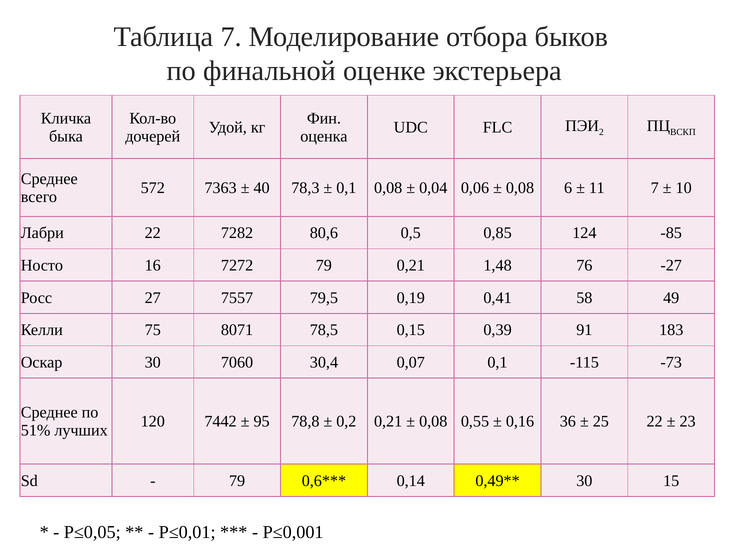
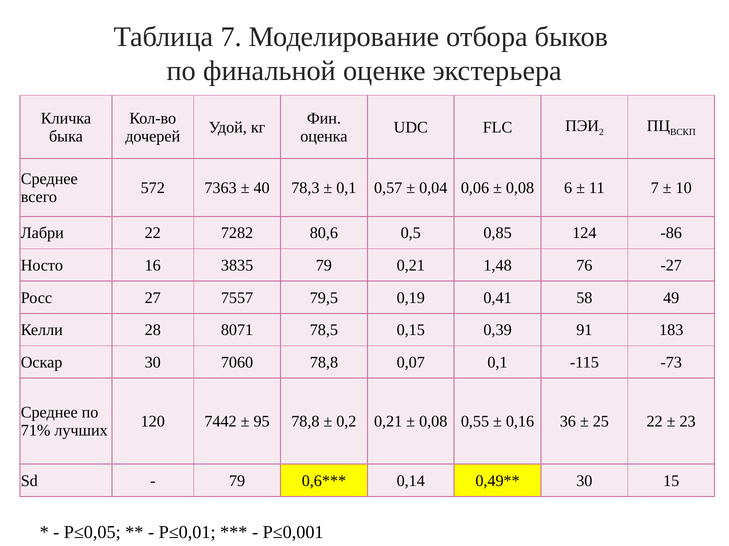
0,1 0,08: 0,08 -> 0,57
-85: -85 -> -86
7272: 7272 -> 3835
75: 75 -> 28
7060 30,4: 30,4 -> 78,8
51%: 51% -> 71%
